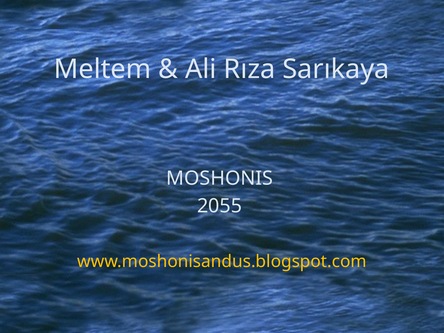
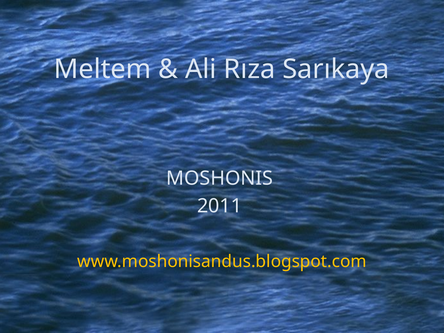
2055: 2055 -> 2011
